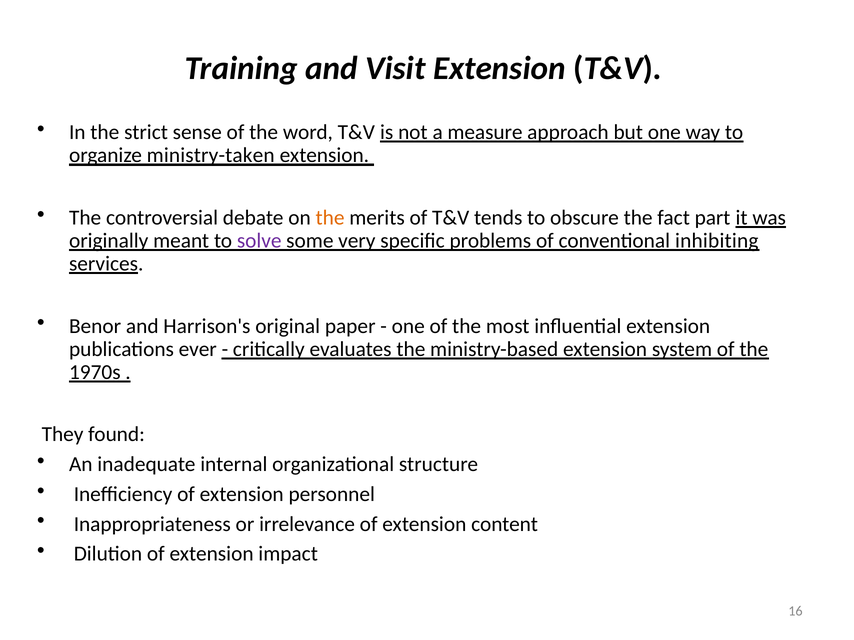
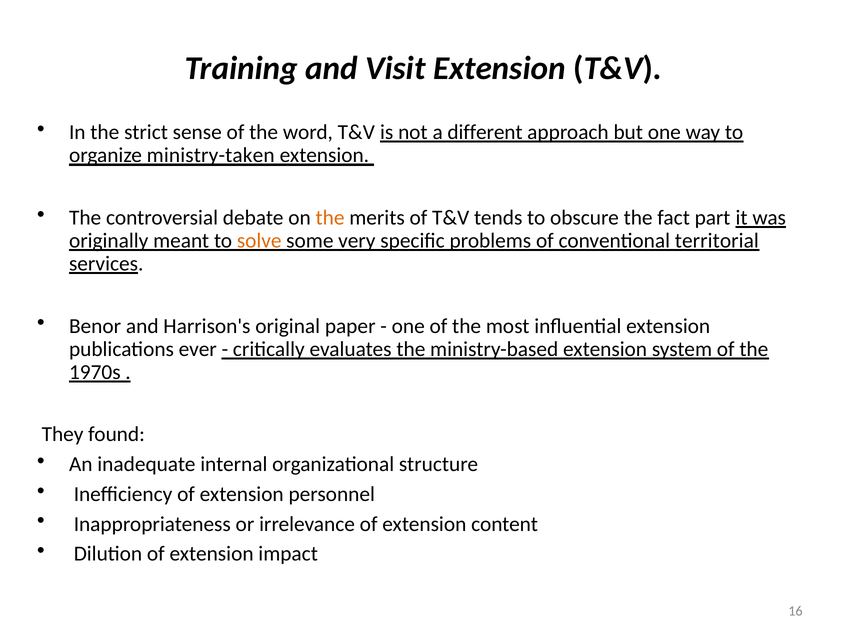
measure: measure -> different
solve colour: purple -> orange
inhibiting: inhibiting -> territorial
